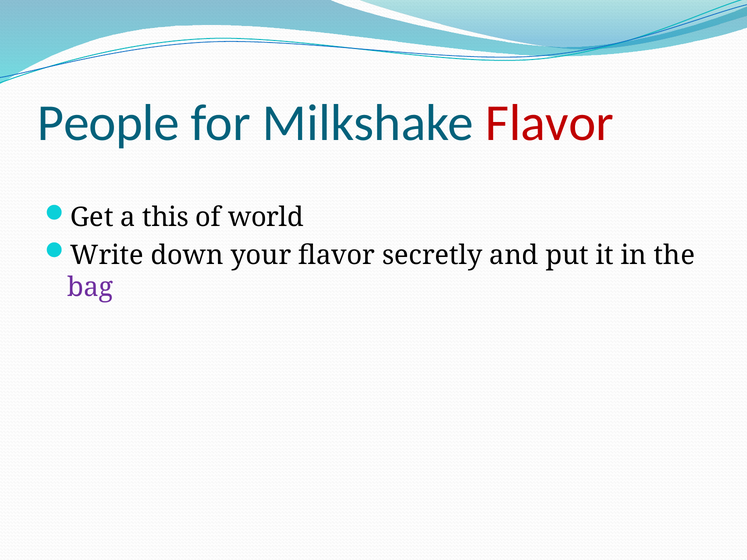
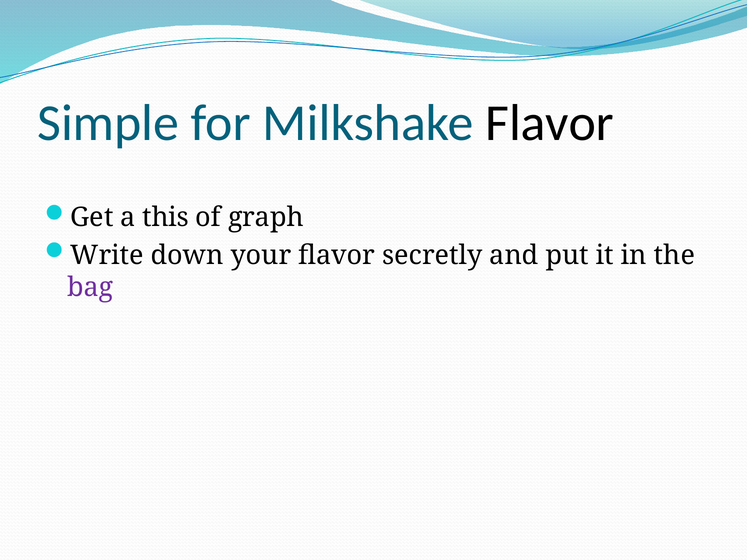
People: People -> Simple
Flavor at (550, 123) colour: red -> black
world: world -> graph
